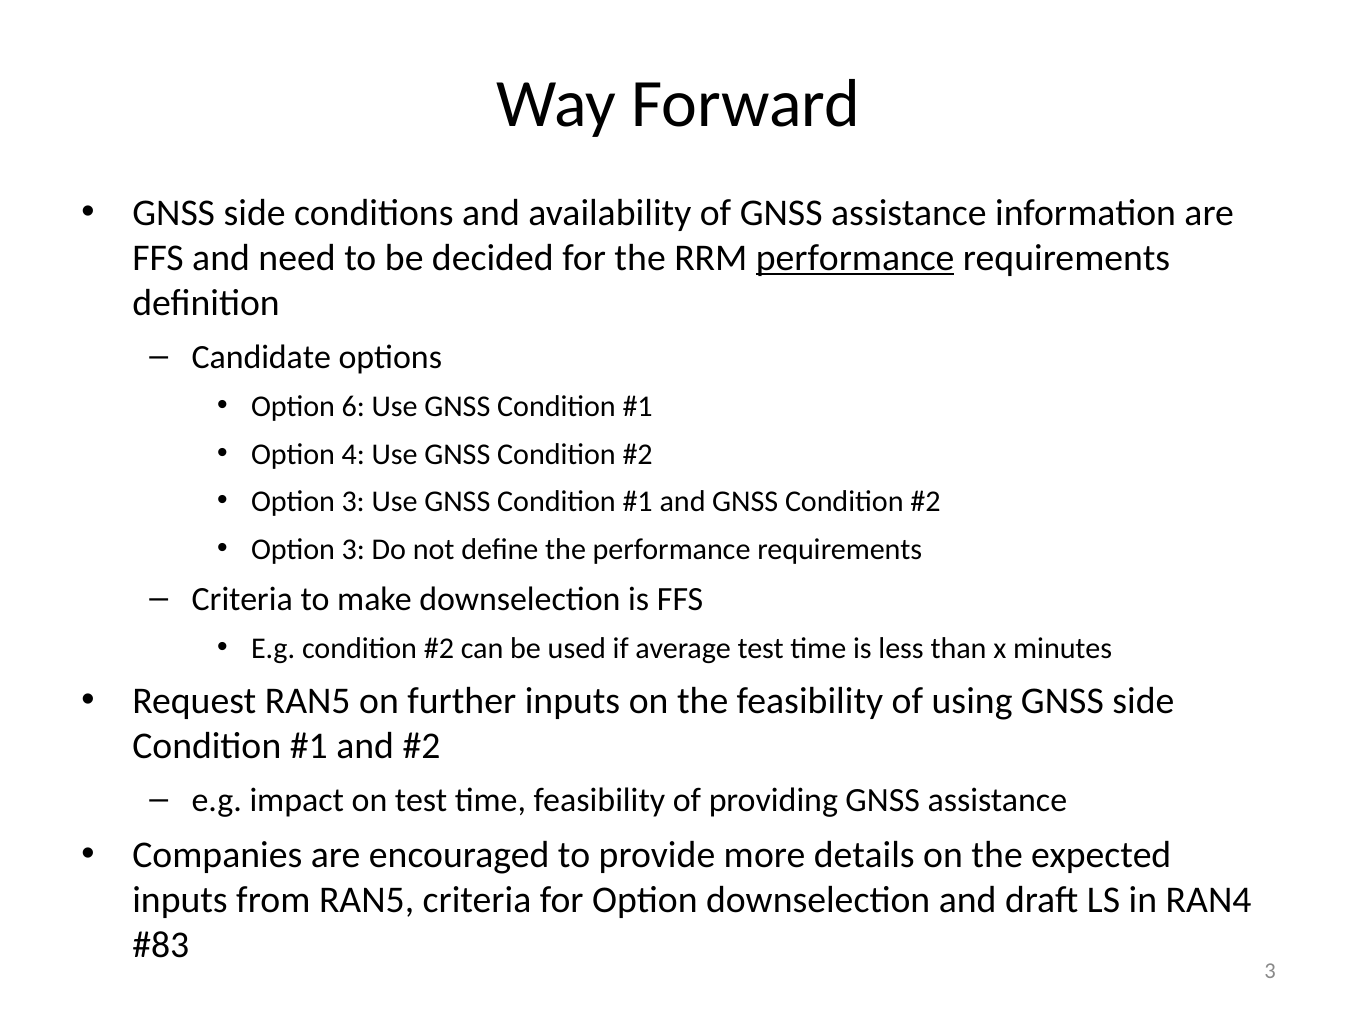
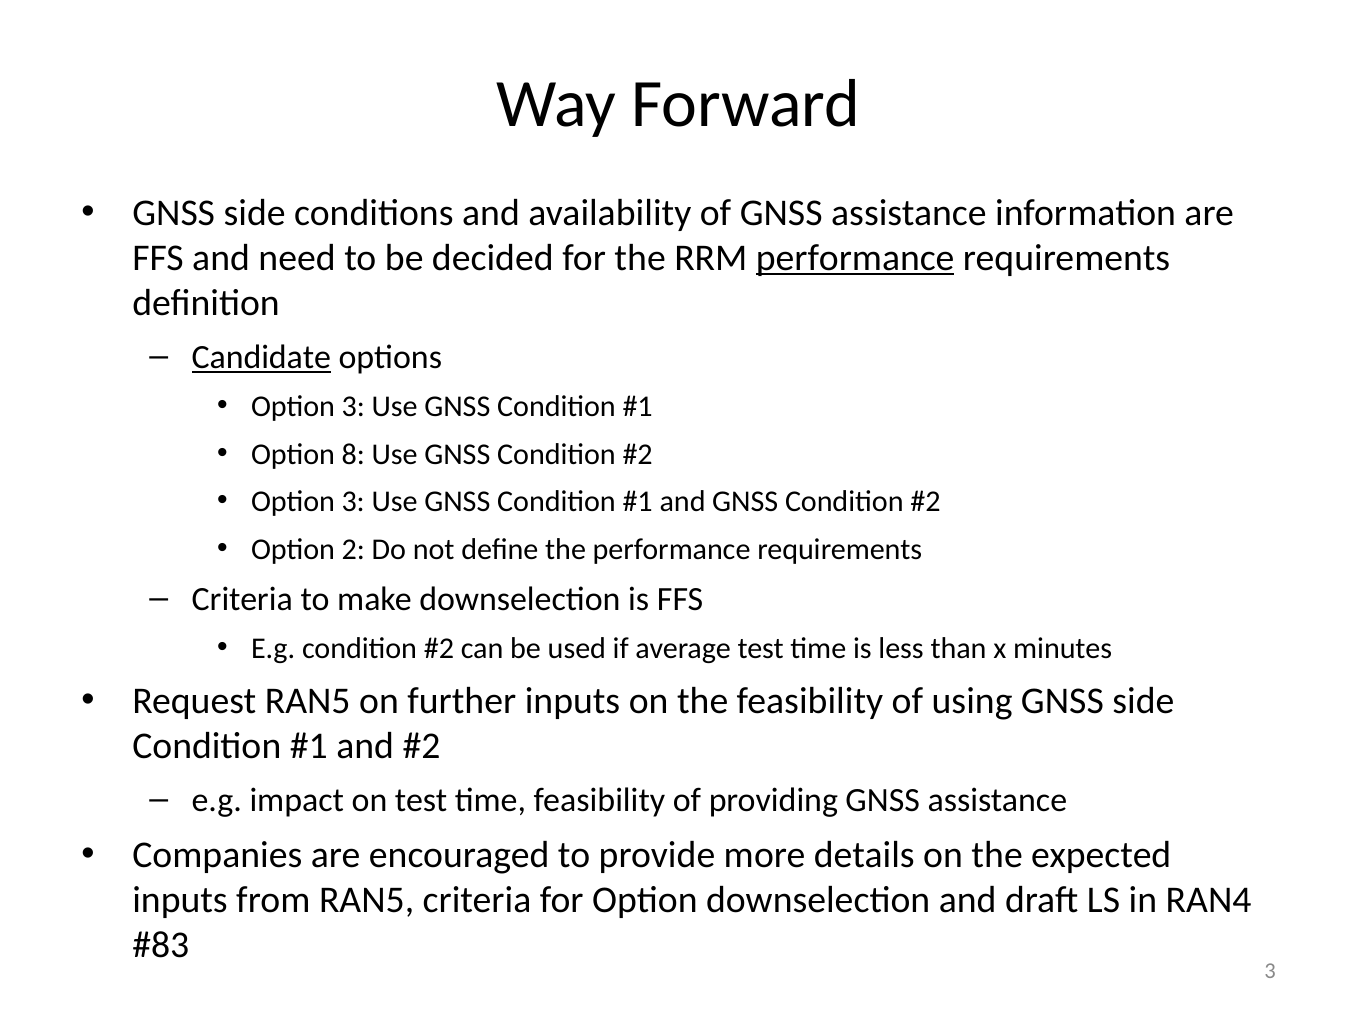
Candidate underline: none -> present
6 at (353, 407): 6 -> 3
4: 4 -> 8
3 at (353, 550): 3 -> 2
